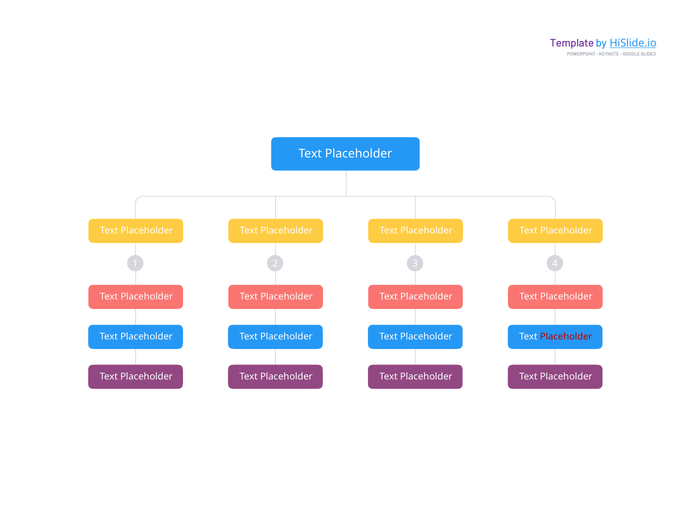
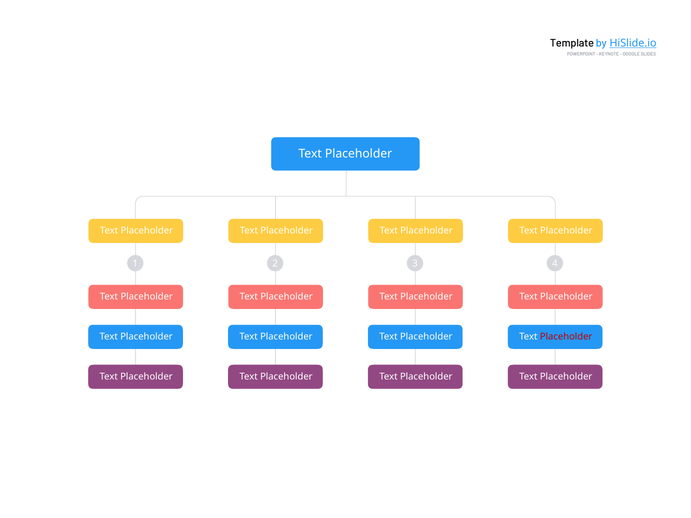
Template colour: purple -> black
